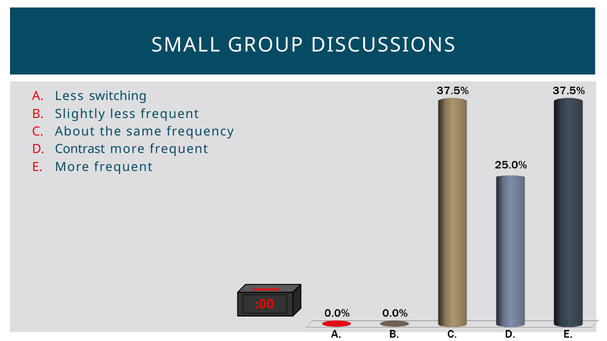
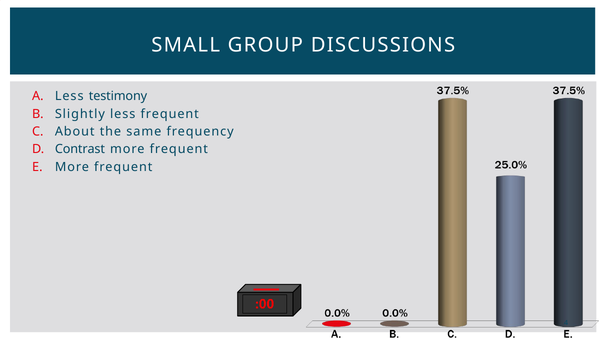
switching: switching -> testimony
